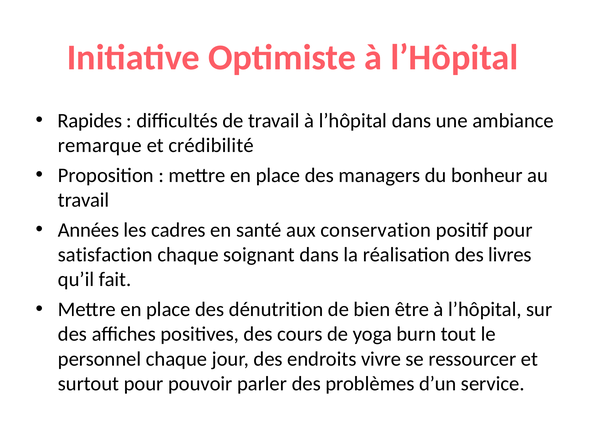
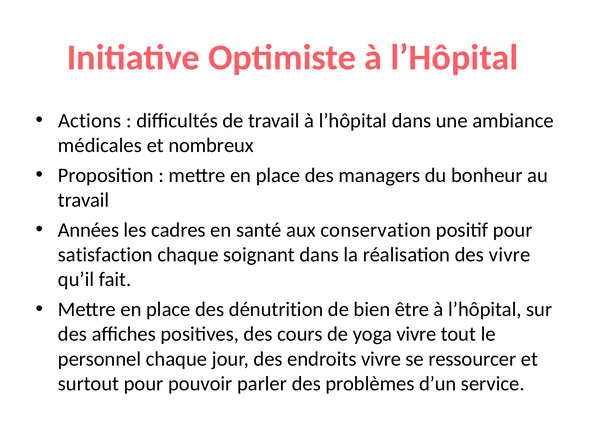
Rapides: Rapides -> Actions
remarque: remarque -> médicales
crédibilité: crédibilité -> nombreux
des livres: livres -> vivre
yoga burn: burn -> vivre
